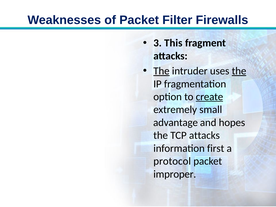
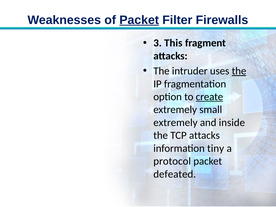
Packet at (139, 20) underline: none -> present
The at (161, 71) underline: present -> none
advantage at (176, 123): advantage -> extremely
hopes: hopes -> inside
first: first -> tiny
improper: improper -> defeated
